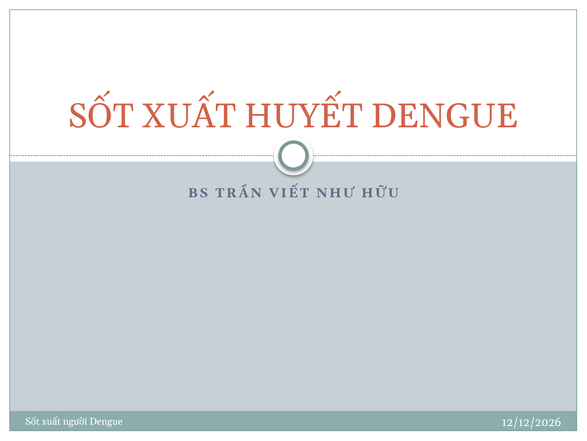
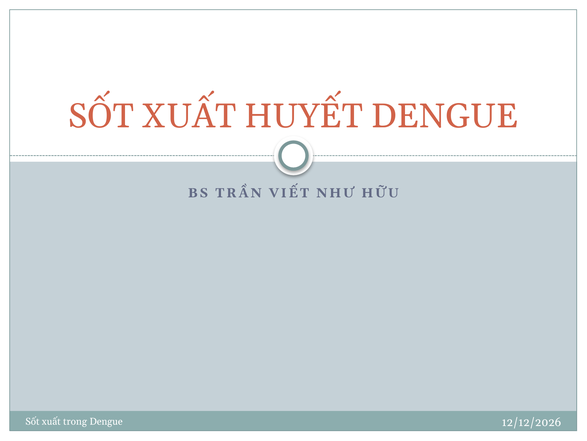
người: người -> trong
